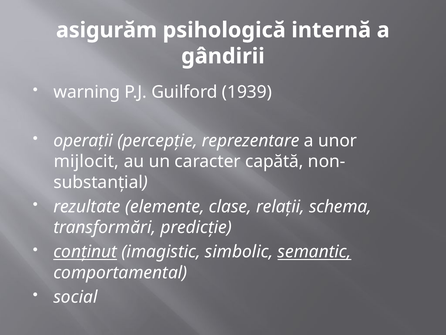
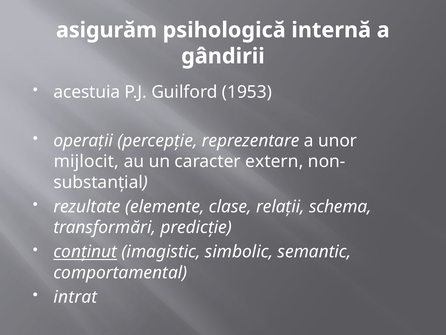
warning: warning -> acestuia
1939: 1939 -> 1953
capătă: capătă -> extern
semantic underline: present -> none
social: social -> intrat
